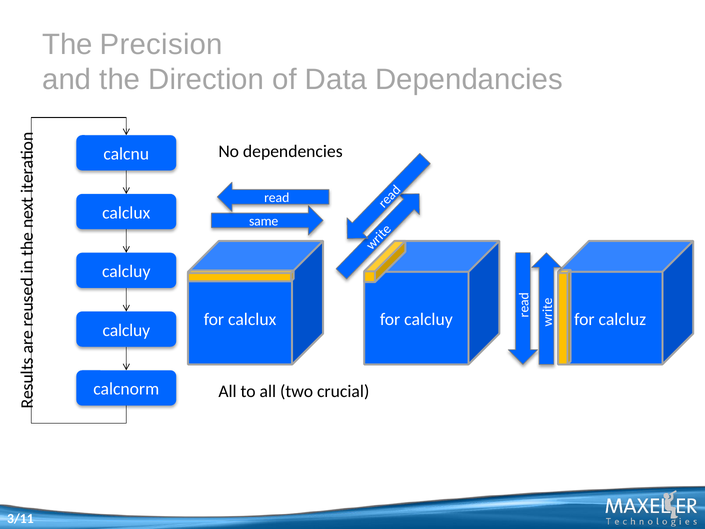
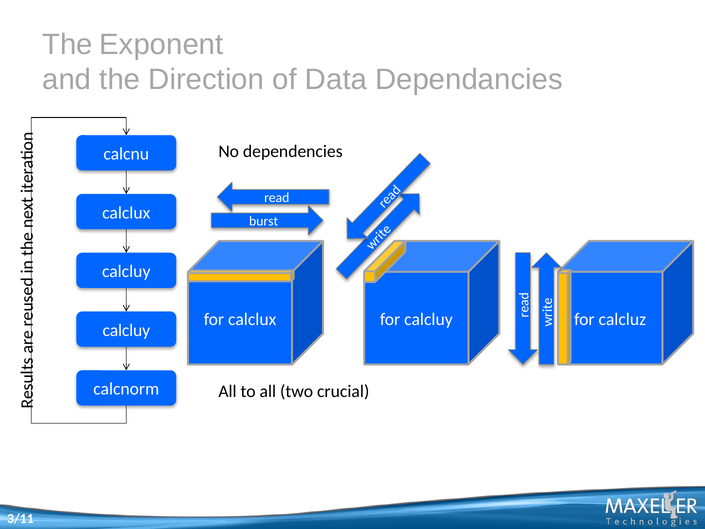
Precision: Precision -> Exponent
same: same -> burst
